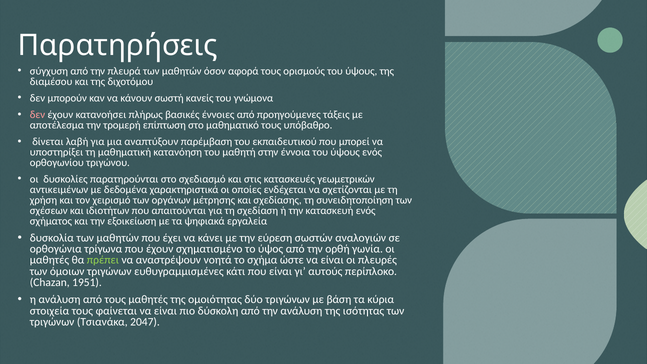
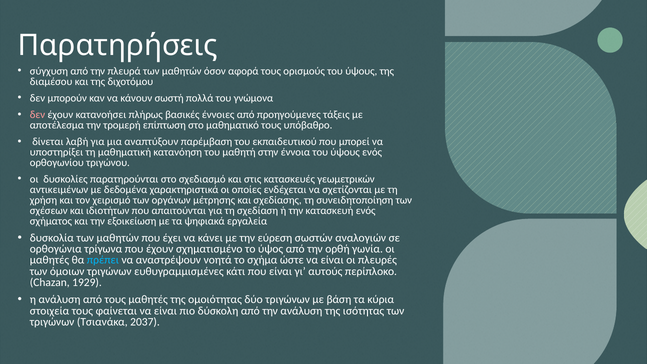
κανείς: κανείς -> πολλά
πρέπει colour: light green -> light blue
1951: 1951 -> 1929
2047: 2047 -> 2037
